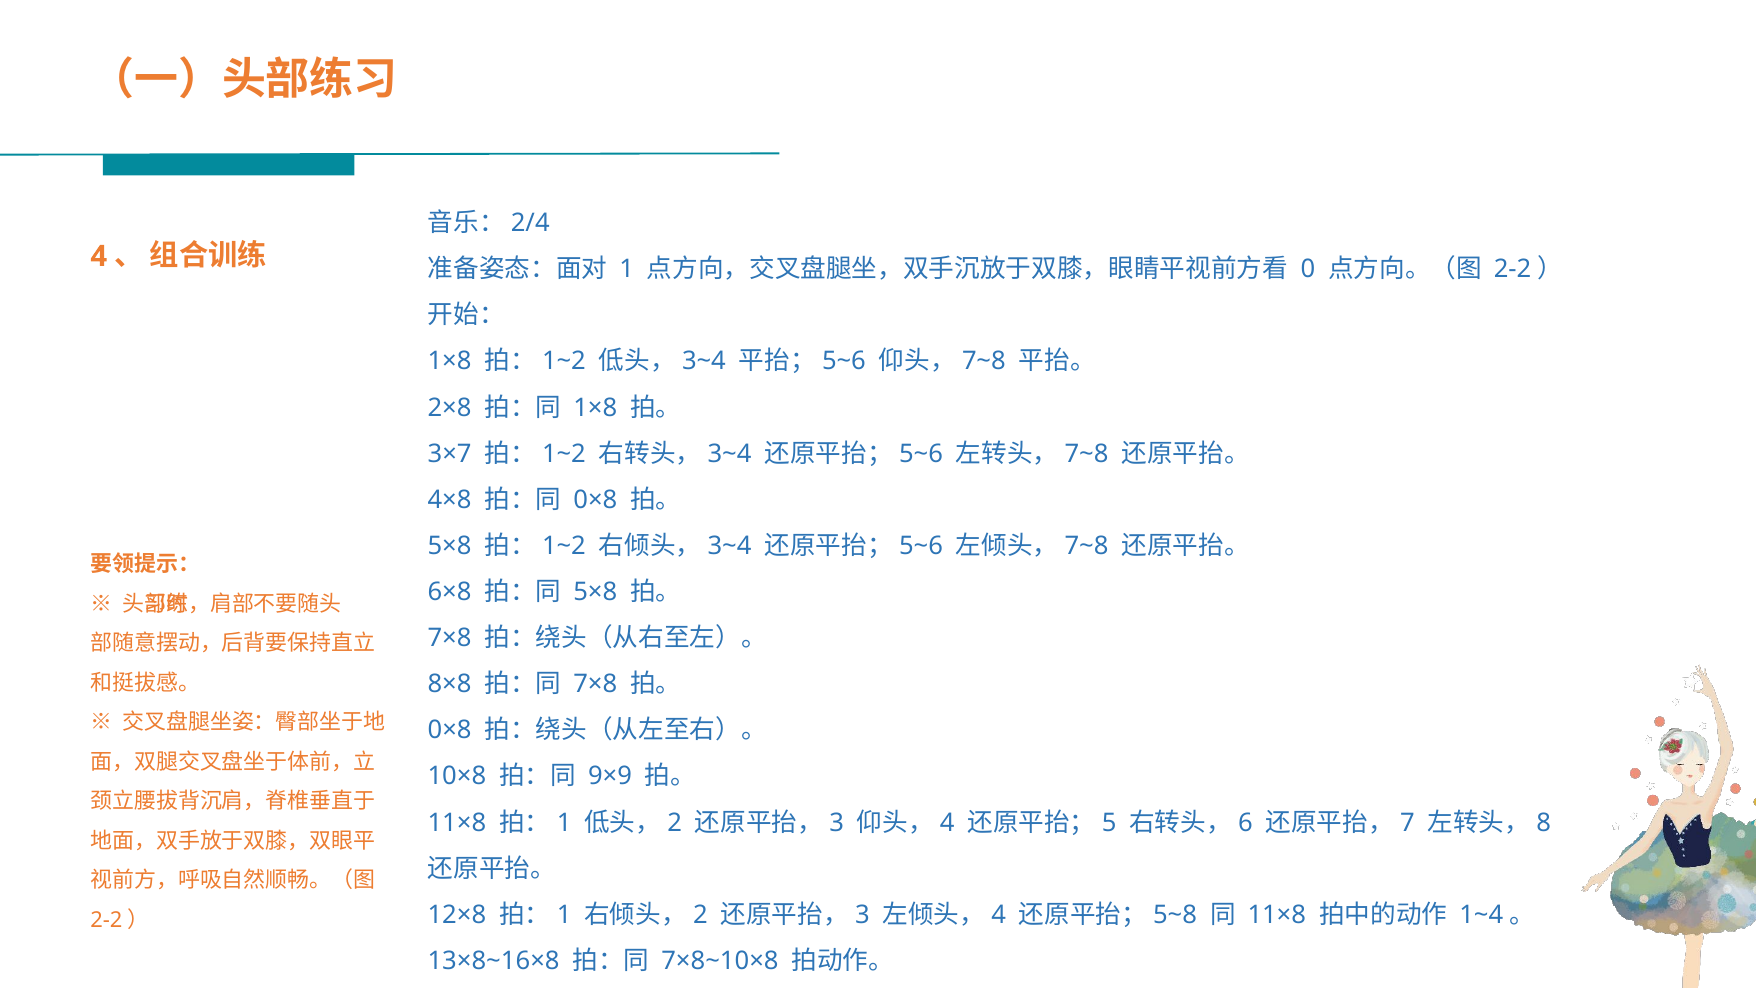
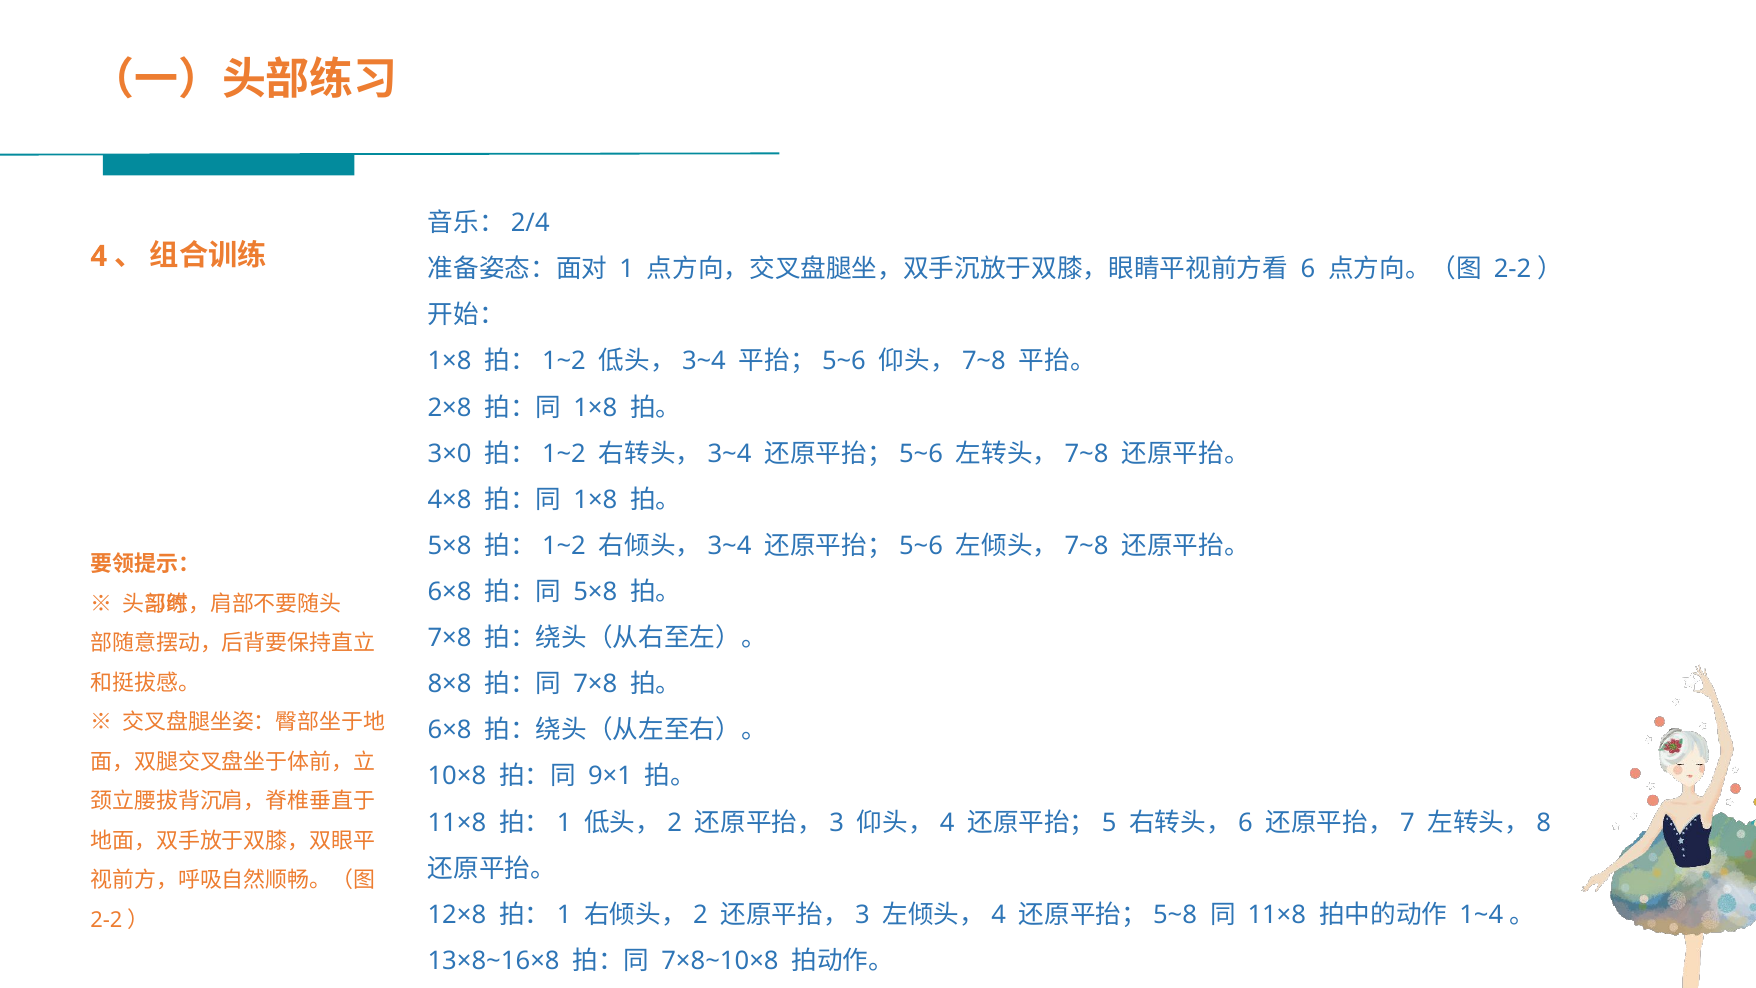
0: 0 -> 6
3×7: 3×7 -> 3×0
0×8 at (595, 500): 0×8 -> 1×8
0×8 at (450, 730): 0×8 -> 6×8
9×9: 9×9 -> 9×1
